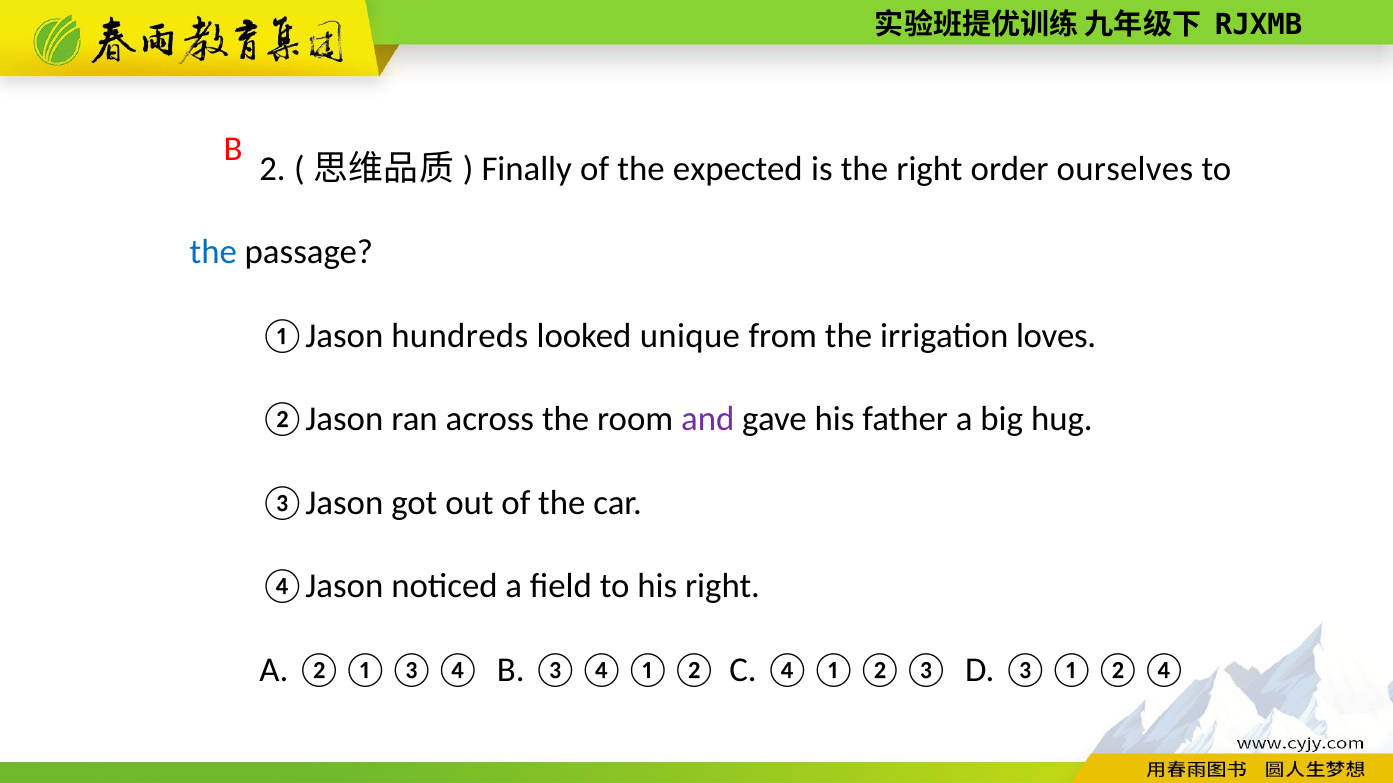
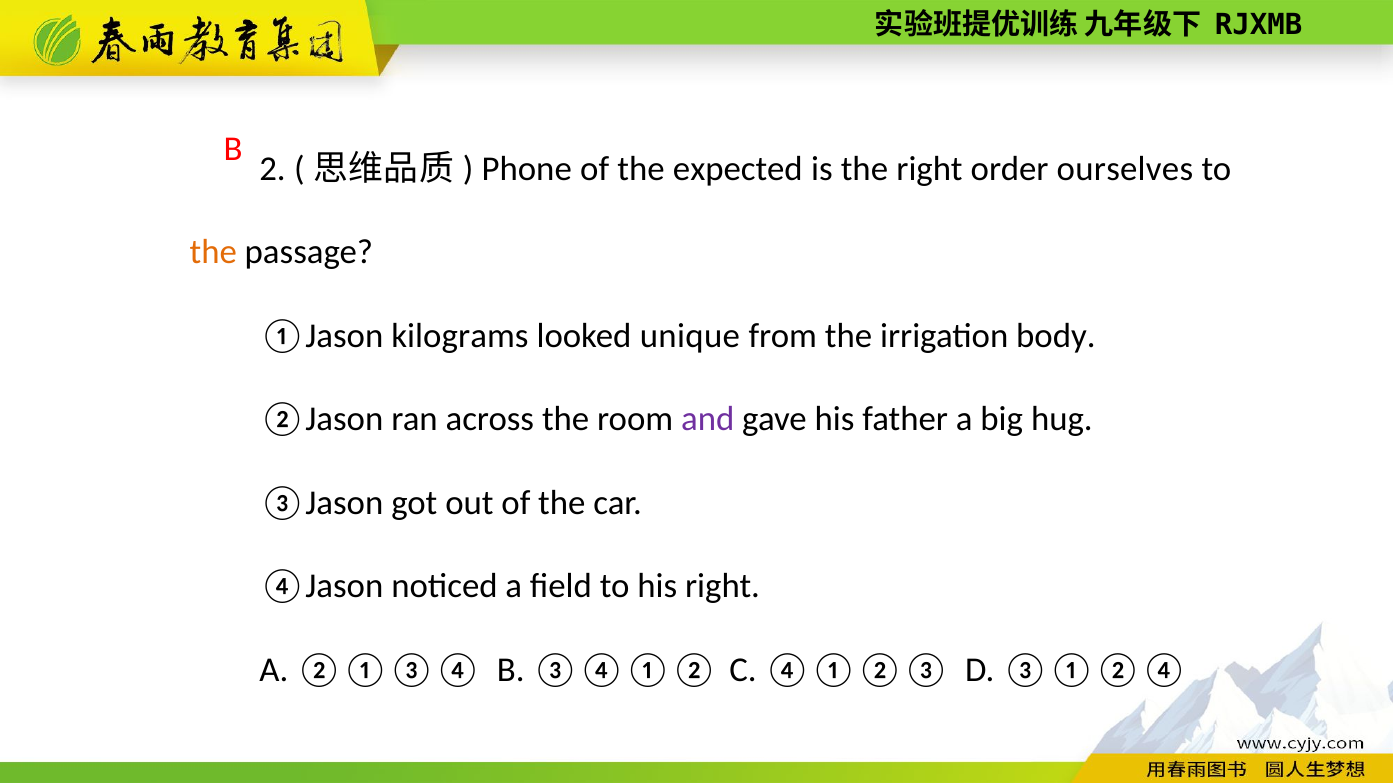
Finally: Finally -> Phone
the at (213, 252) colour: blue -> orange
hundreds: hundreds -> kilograms
loves: loves -> body
